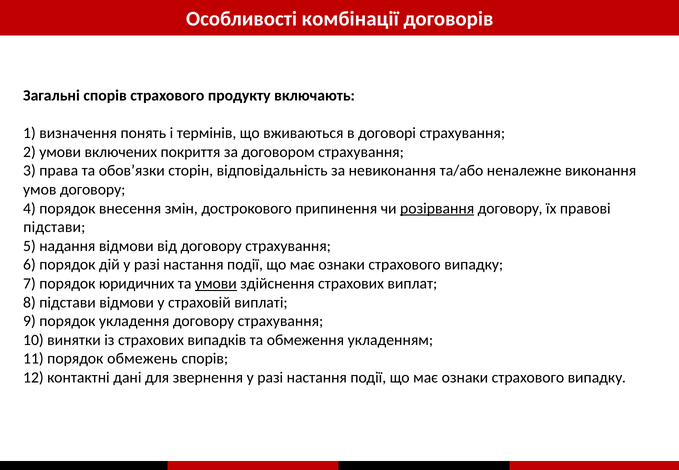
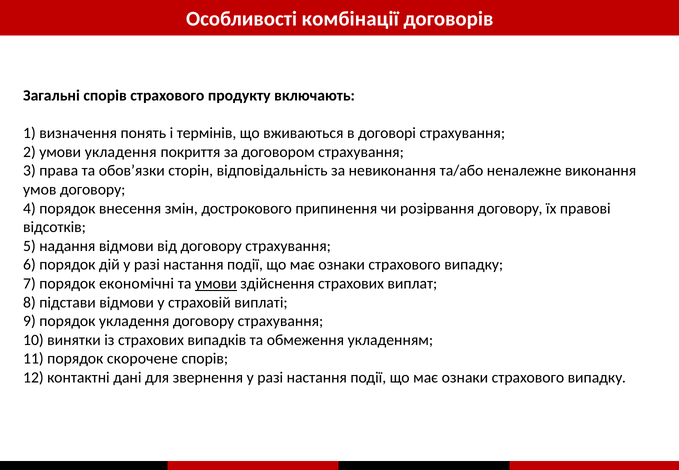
умови включених: включених -> укладення
розірвання underline: present -> none
підстави at (54, 227): підстави -> відсотків
юридичних: юридичних -> економічні
обмежень: обмежень -> скорочене
